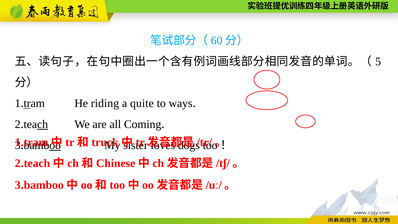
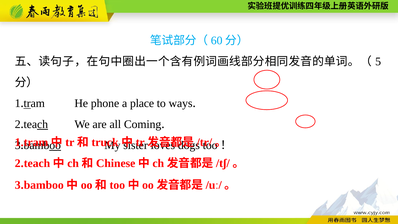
riding: riding -> phone
quite: quite -> place
